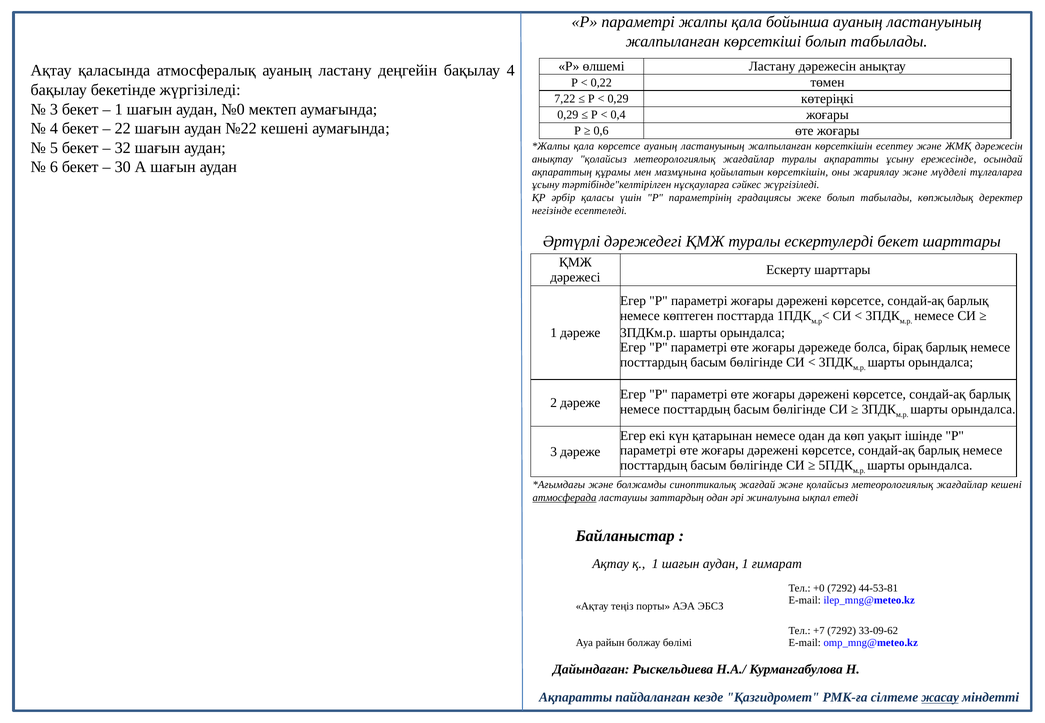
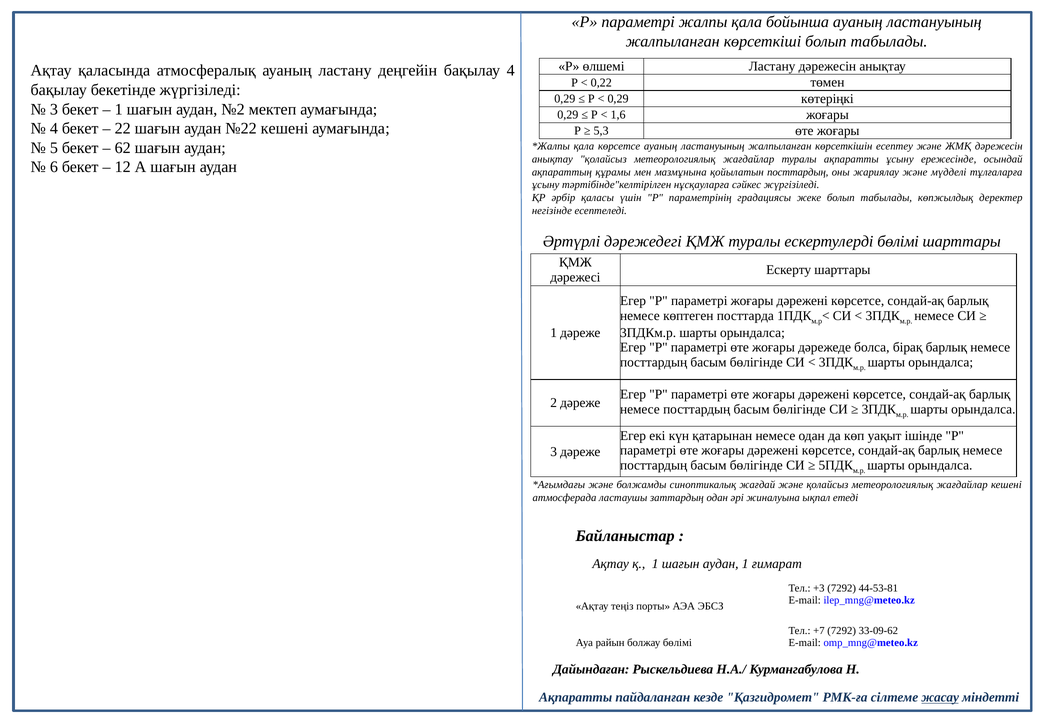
7,22 at (565, 99): 7,22 -> 0,29
№0: №0 -> №2
0,4: 0,4 -> 1,6
0,6: 0,6 -> 5,3
32: 32 -> 62
30: 30 -> 12
қойылатын көрсеткішін: көрсеткішін -> посттардың
ескертулерді бекет: бекет -> бөлімі
атмосферада underline: present -> none
+0: +0 -> +3
